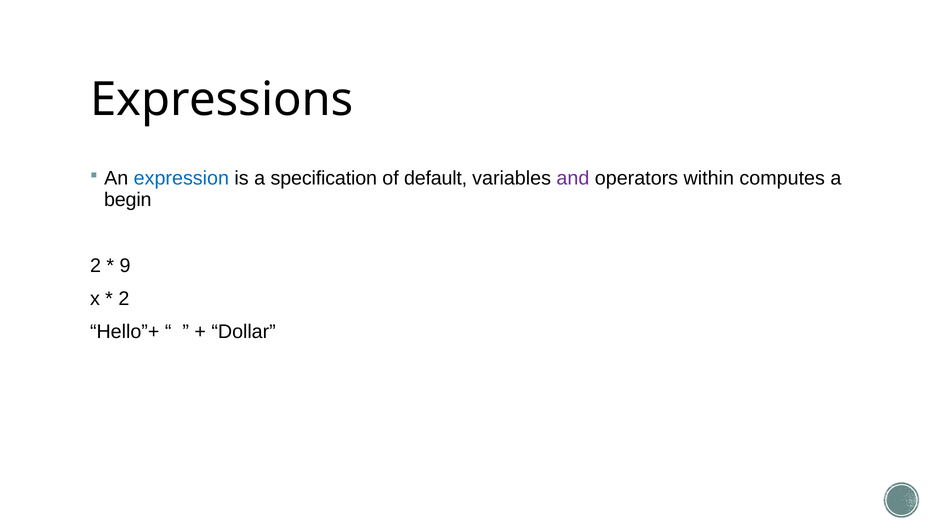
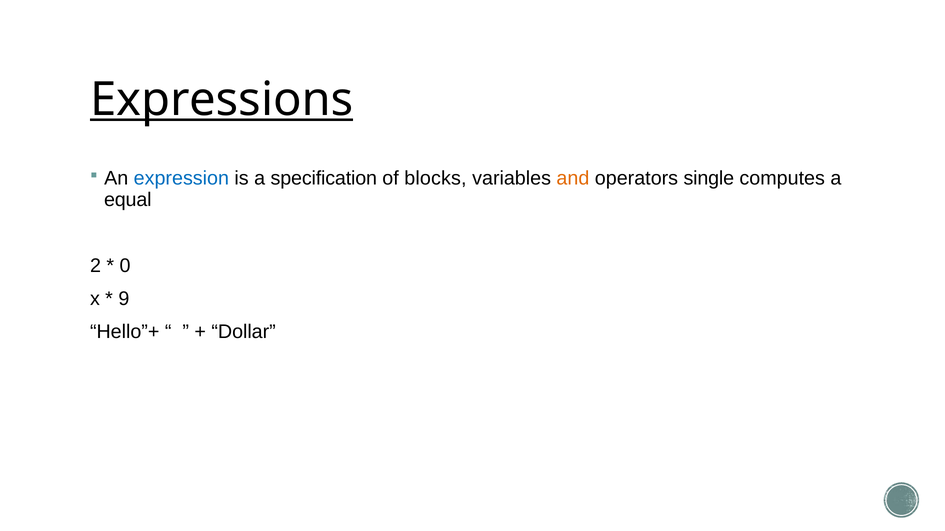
Expressions underline: none -> present
default: default -> blocks
and colour: purple -> orange
within: within -> single
begin: begin -> equal
9: 9 -> 0
2 at (124, 299): 2 -> 9
